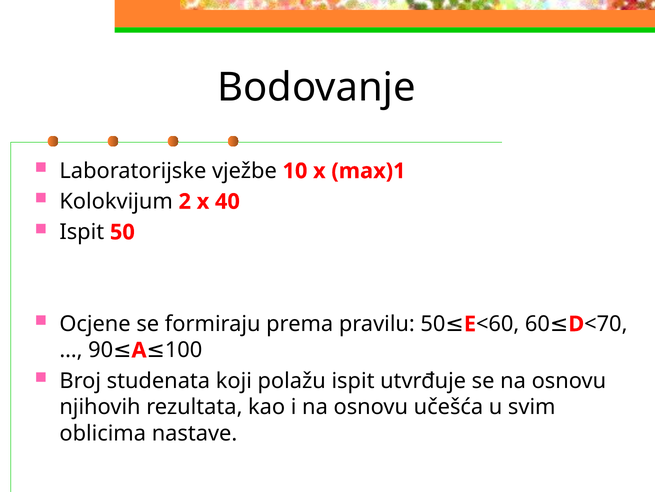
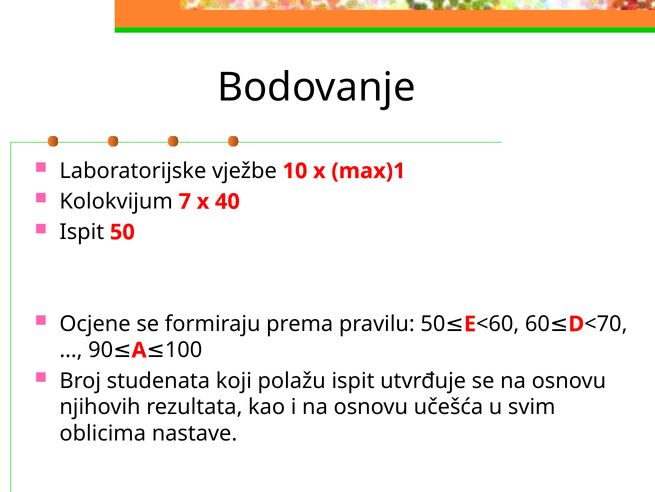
2: 2 -> 7
